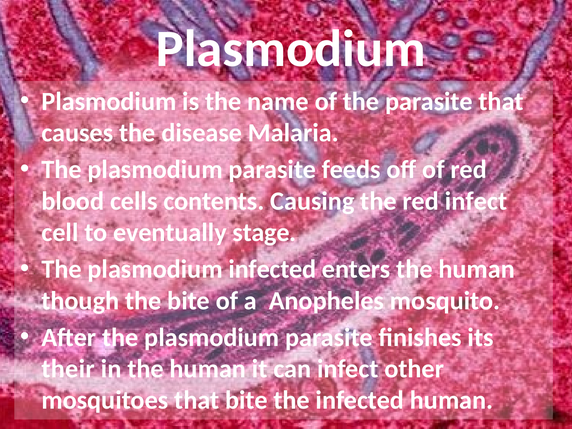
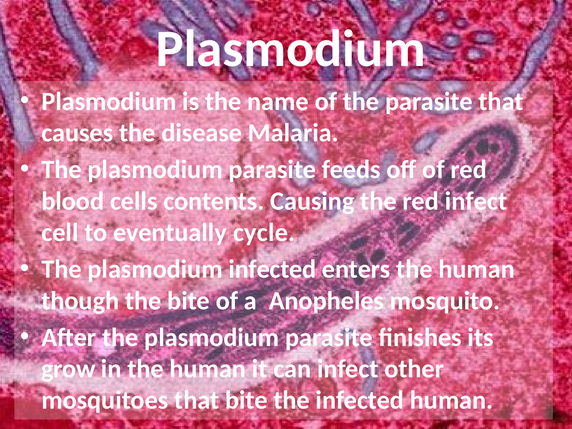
stage: stage -> cycle
their: their -> grow
